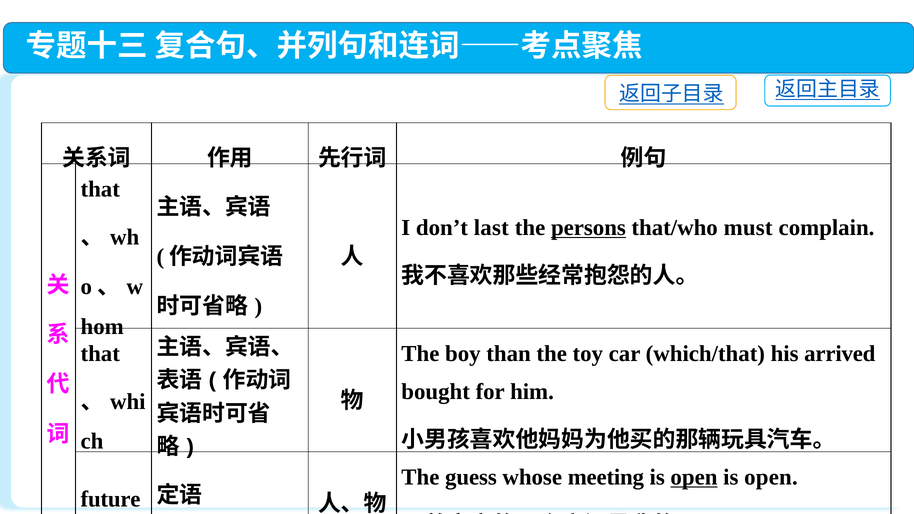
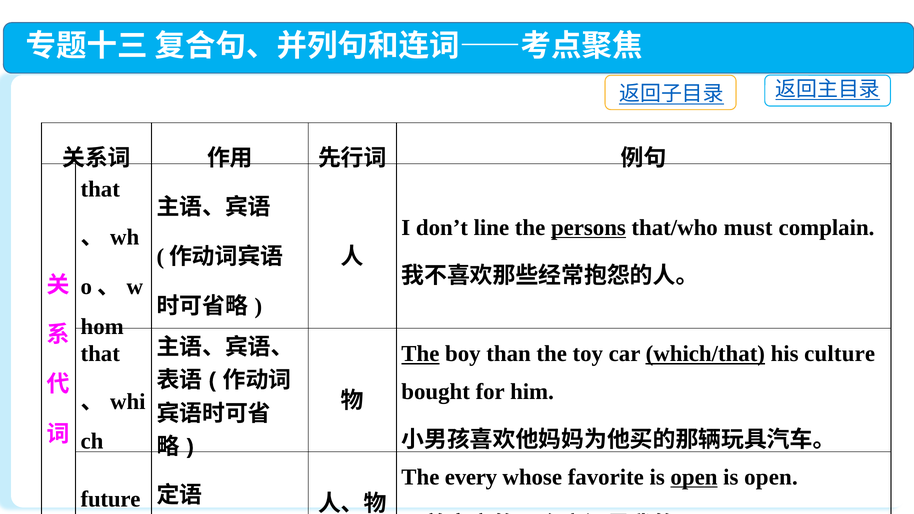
last: last -> line
The at (420, 354) underline: none -> present
which/that underline: none -> present
arrived: arrived -> culture
guess: guess -> every
meeting: meeting -> favorite
